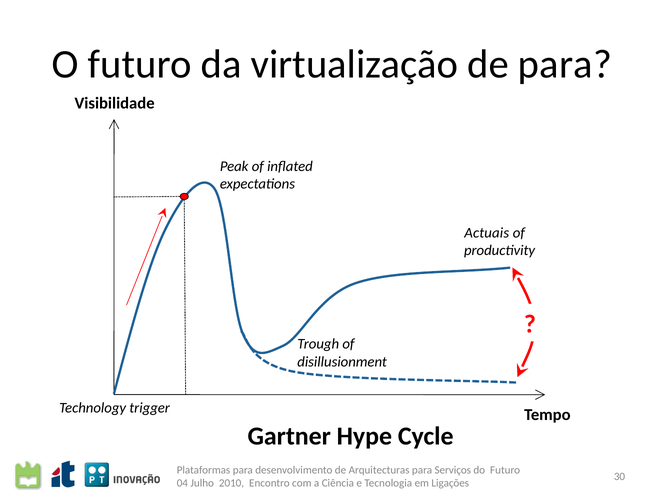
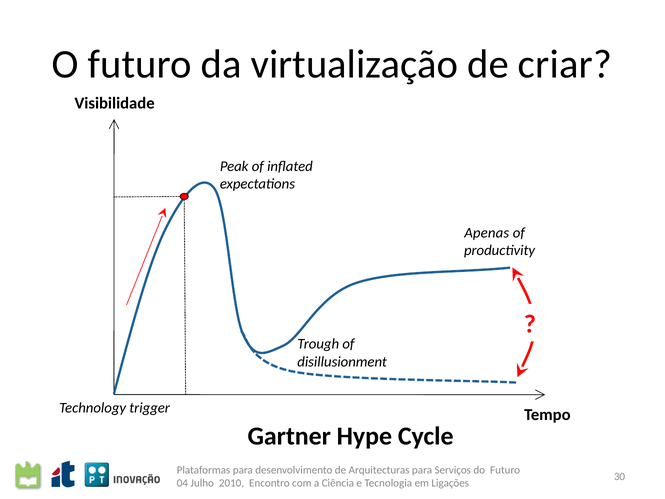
de para: para -> criar
Actuais: Actuais -> Apenas
